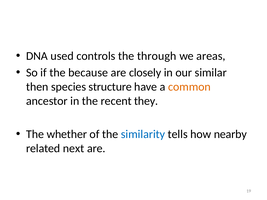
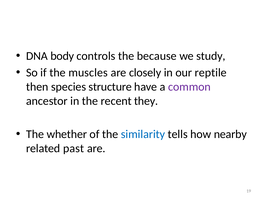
used: used -> body
through: through -> because
areas: areas -> study
because: because -> muscles
similar: similar -> reptile
common colour: orange -> purple
next: next -> past
